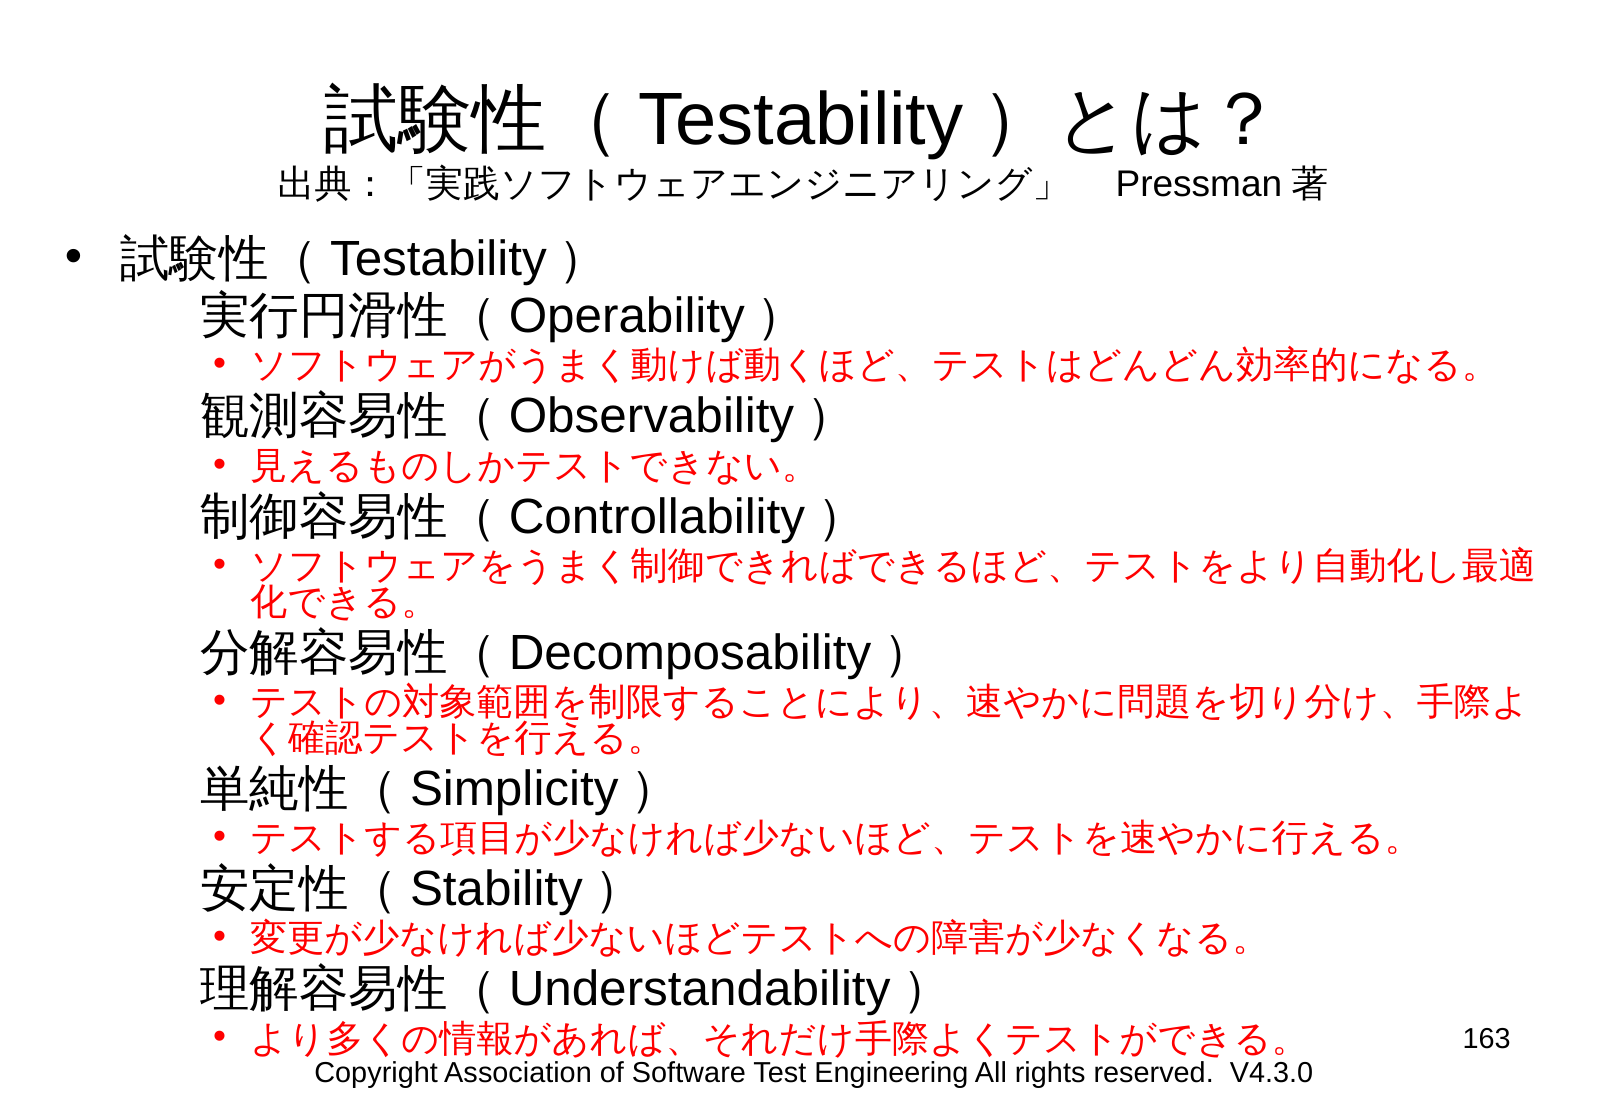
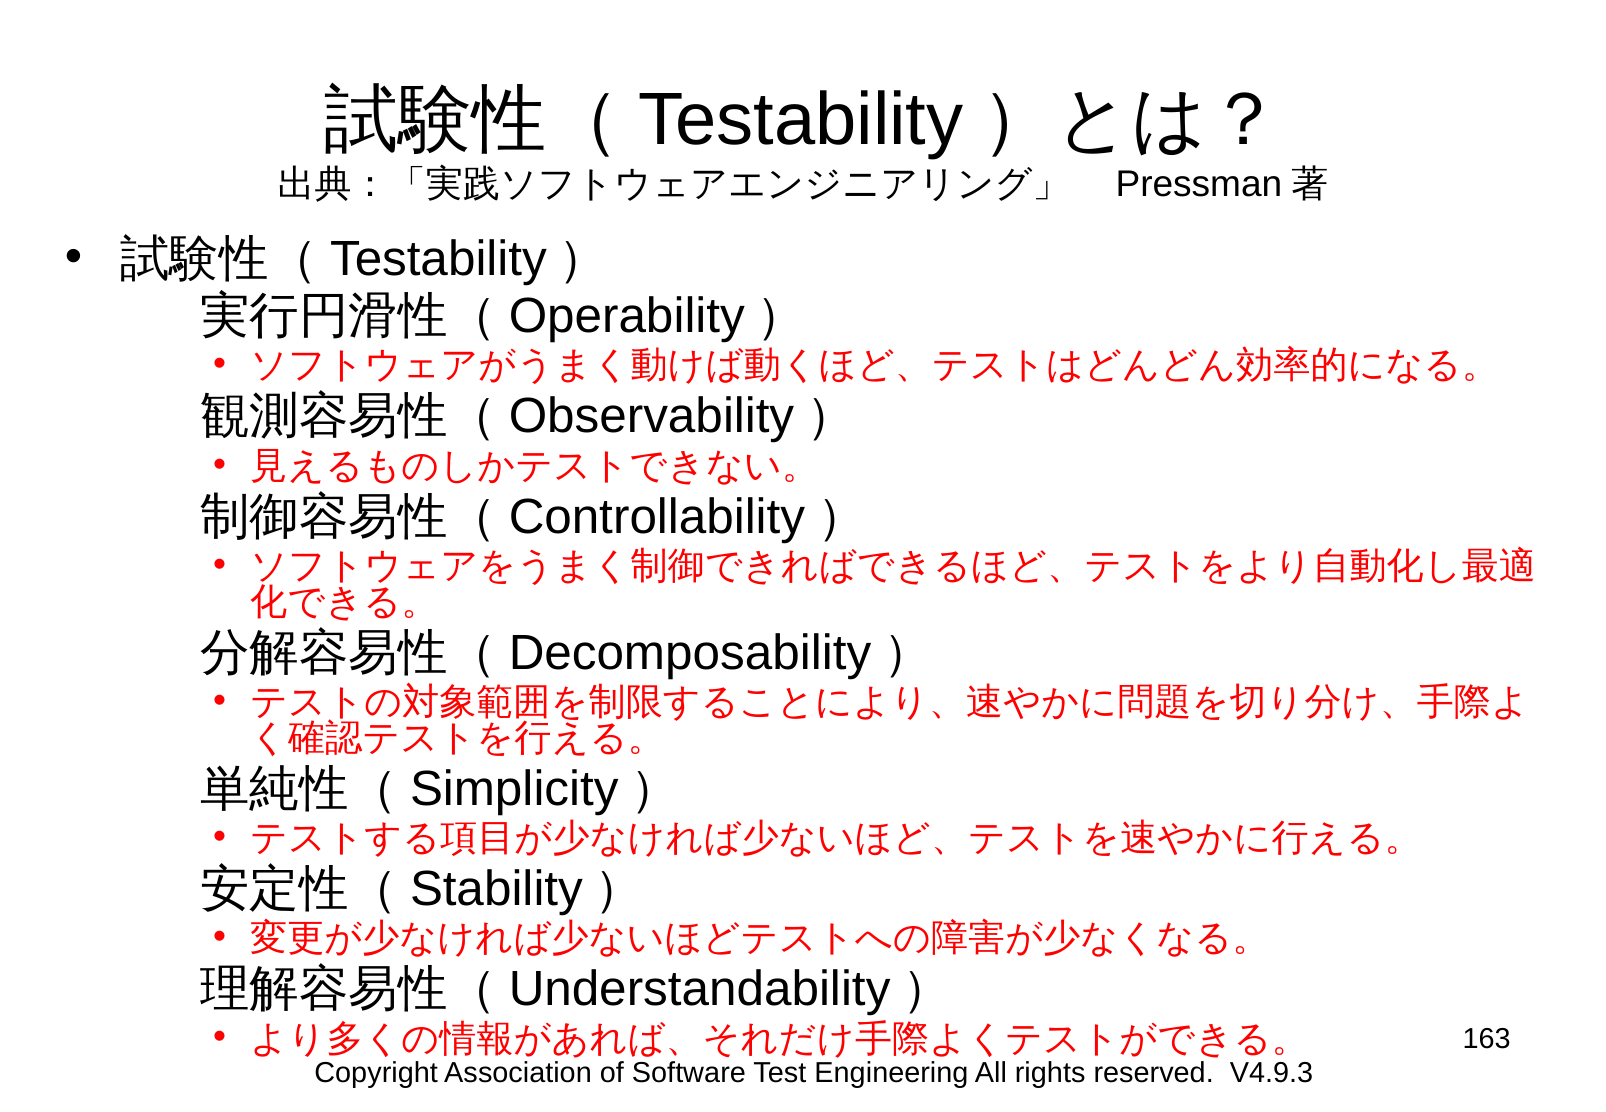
V4.3.0: V4.3.0 -> V4.9.3
